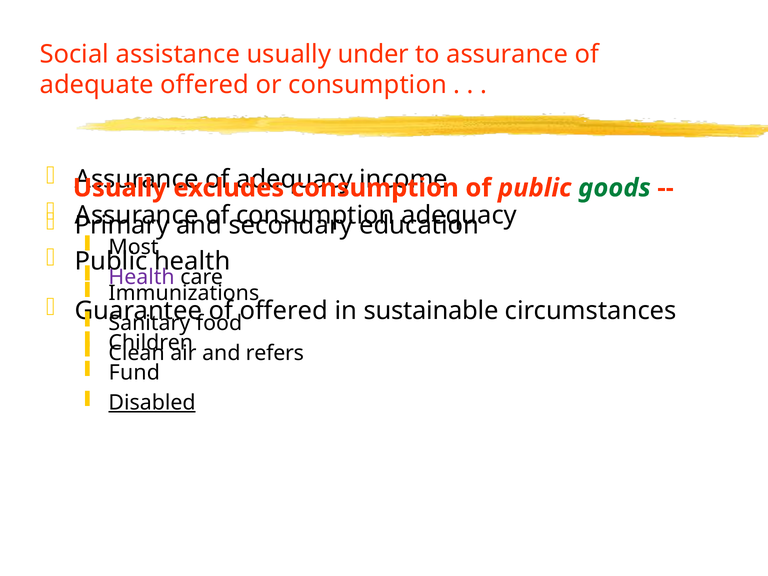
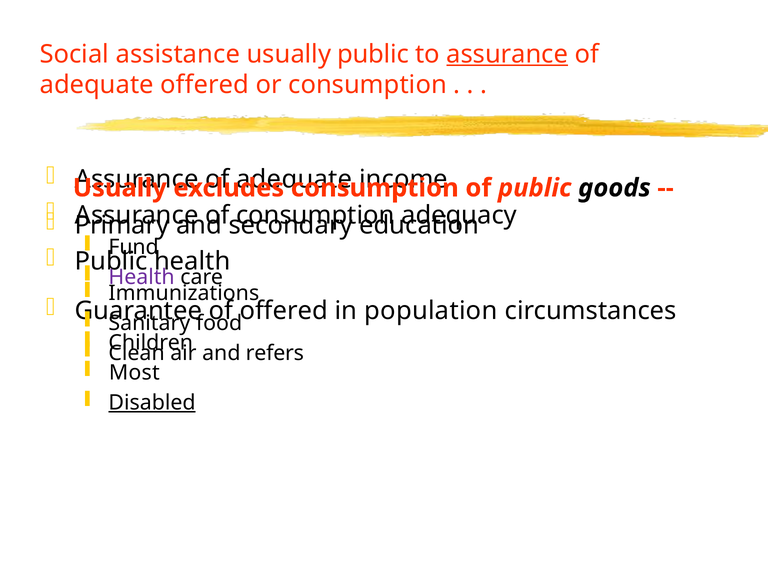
usually under: under -> public
assurance at (507, 54) underline: none -> present
adequacy at (294, 179): adequacy -> adequate
goods colour: green -> black
Most: Most -> Fund
sustainable: sustainable -> population
Fund: Fund -> Most
